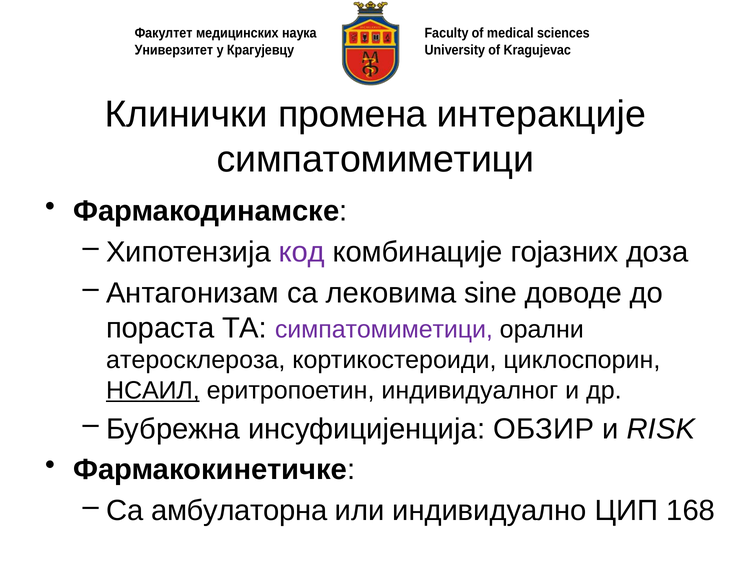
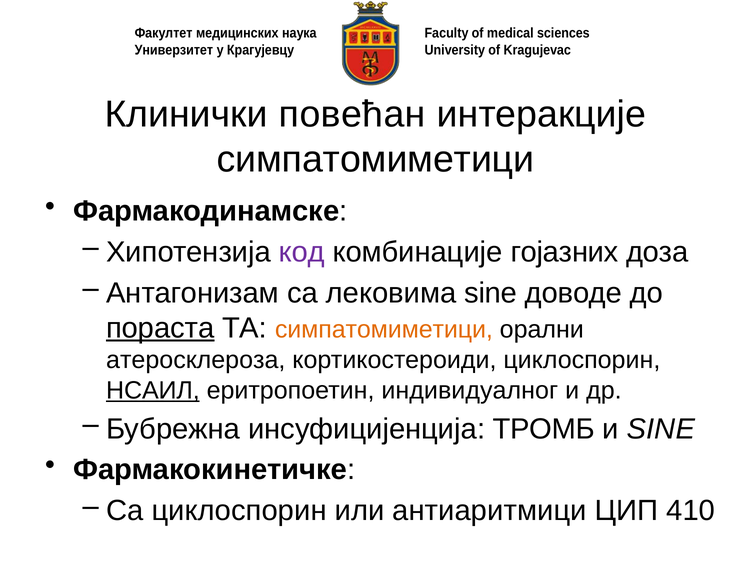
промена: промена -> повећан
пораста underline: none -> present
симпатомиметици at (384, 329) colour: purple -> orange
ОБЗИР: ОБЗИР -> ТРОМБ
и RISK: RISK -> SINE
Са амбулаторна: амбулаторна -> циклоспорин
индивидуално: индивидуално -> антиаритмици
168: 168 -> 410
